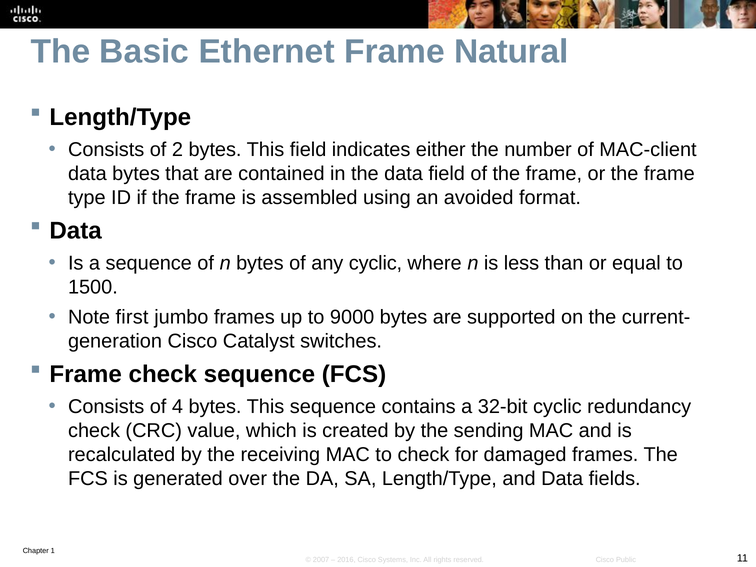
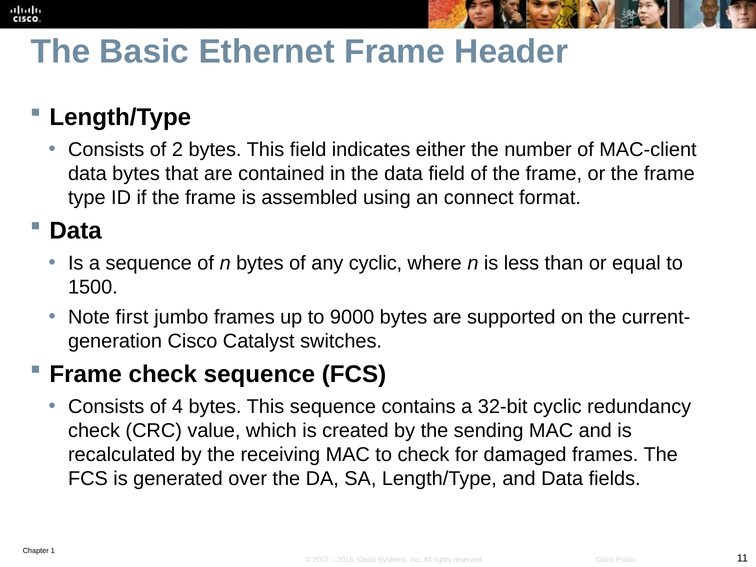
Natural: Natural -> Header
avoided: avoided -> connect
